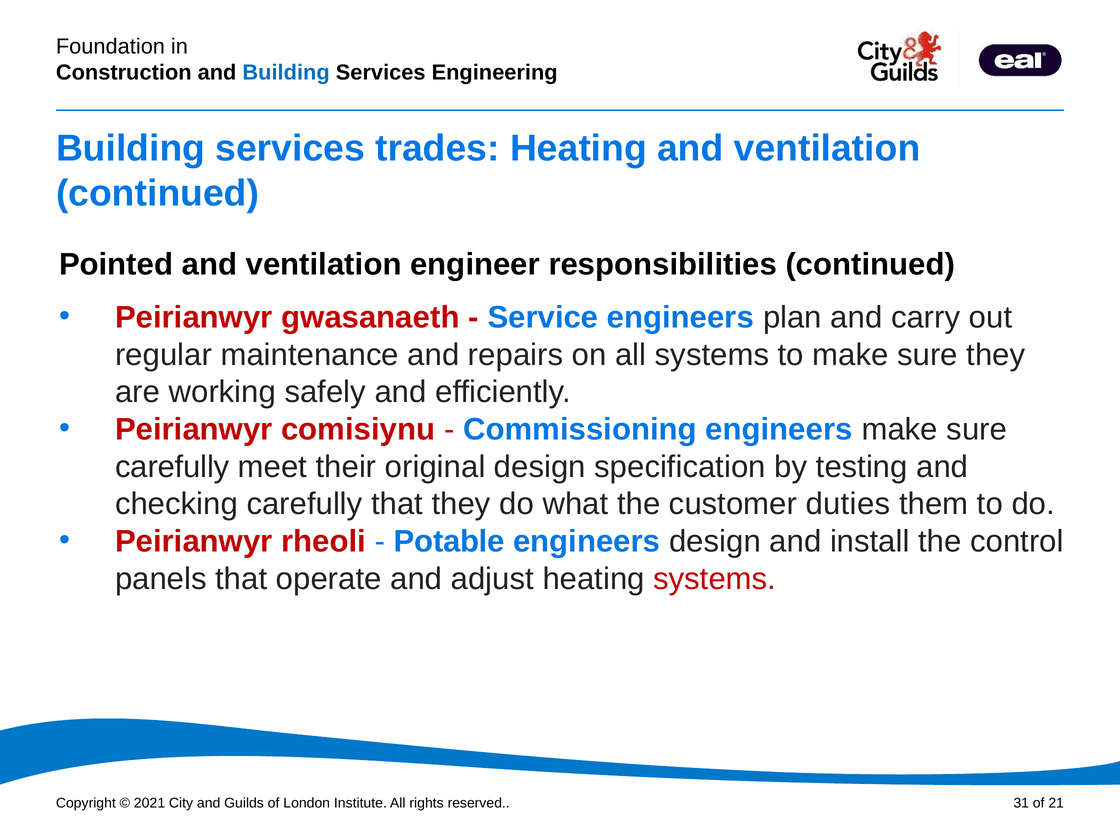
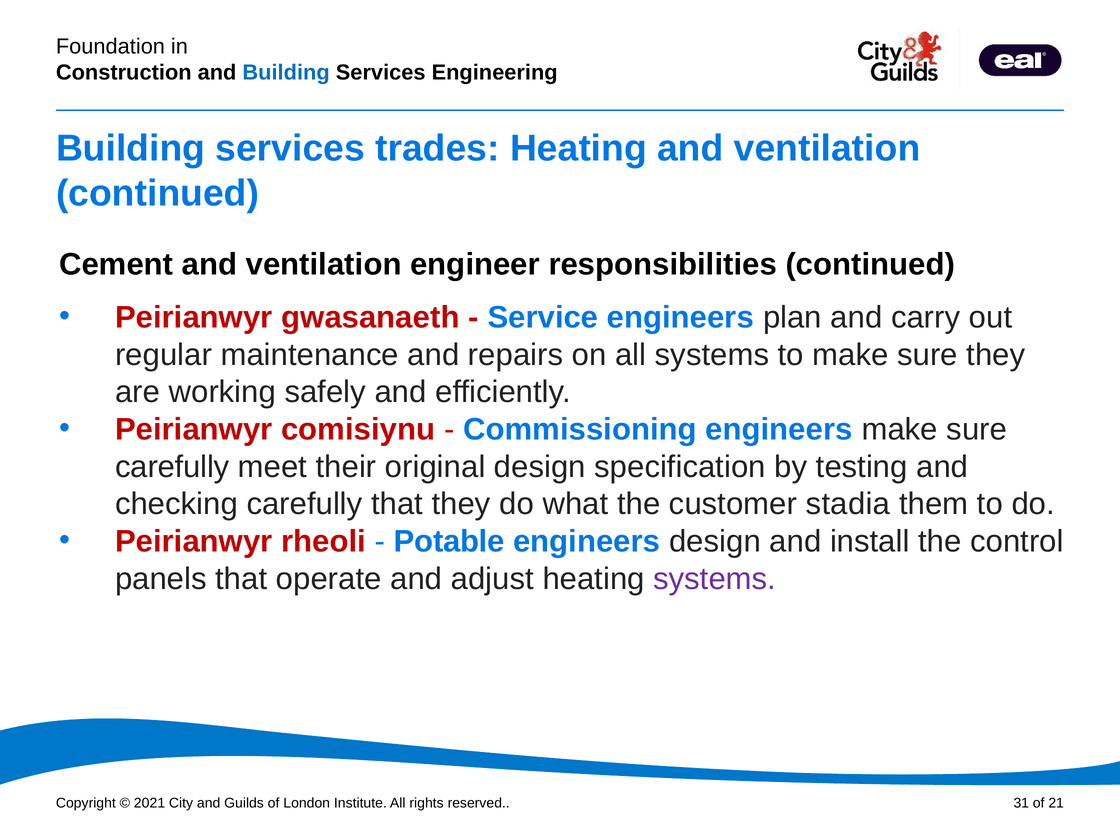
Pointed: Pointed -> Cement
duties: duties -> stadia
systems at (715, 579) colour: red -> purple
